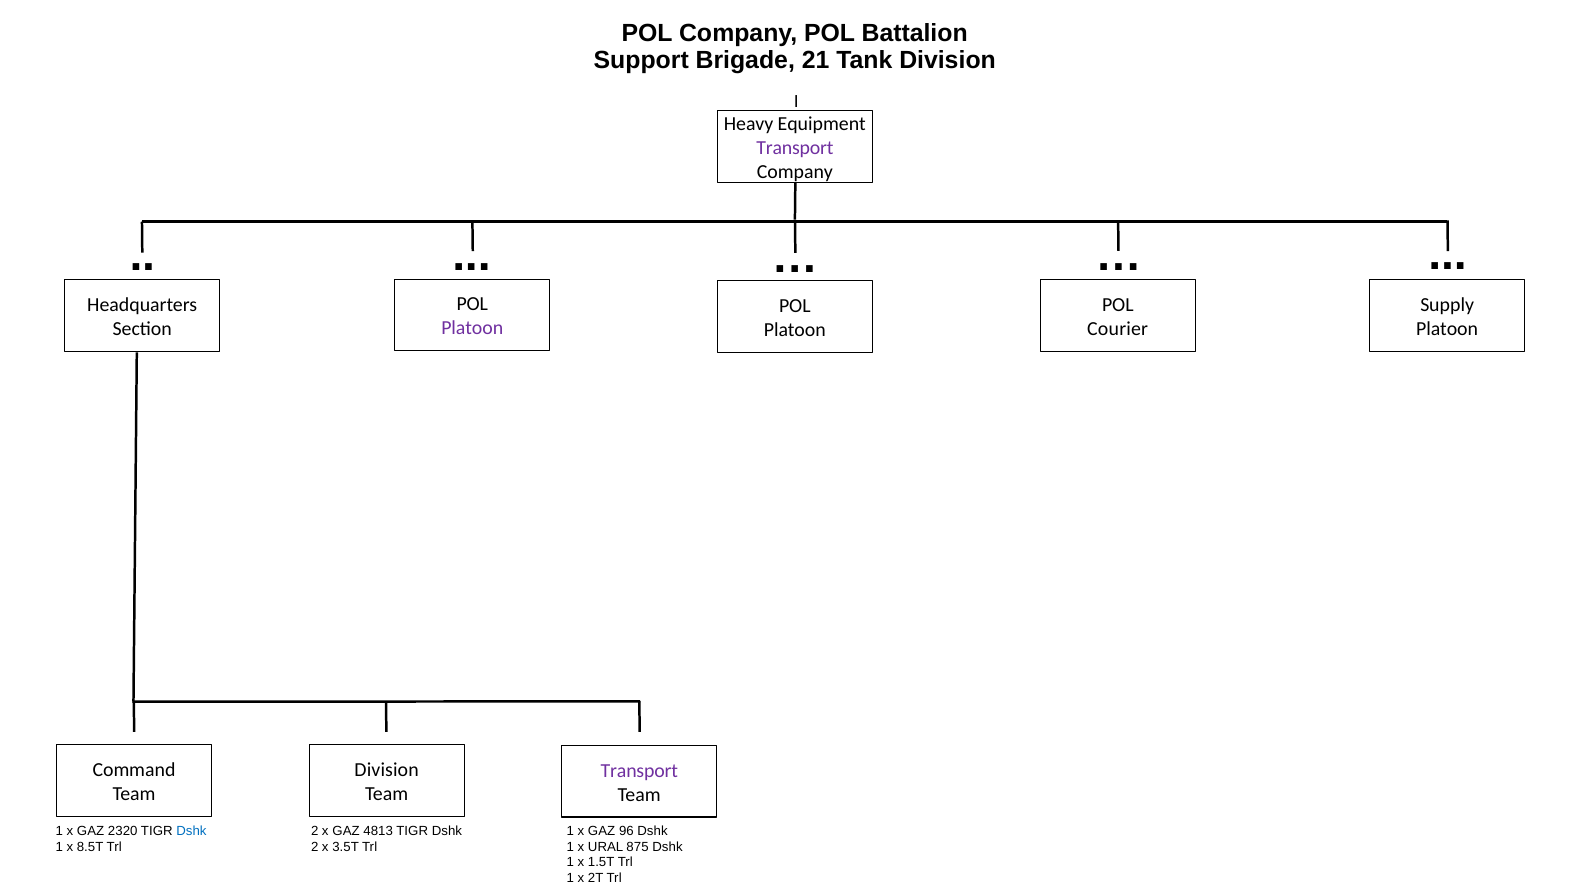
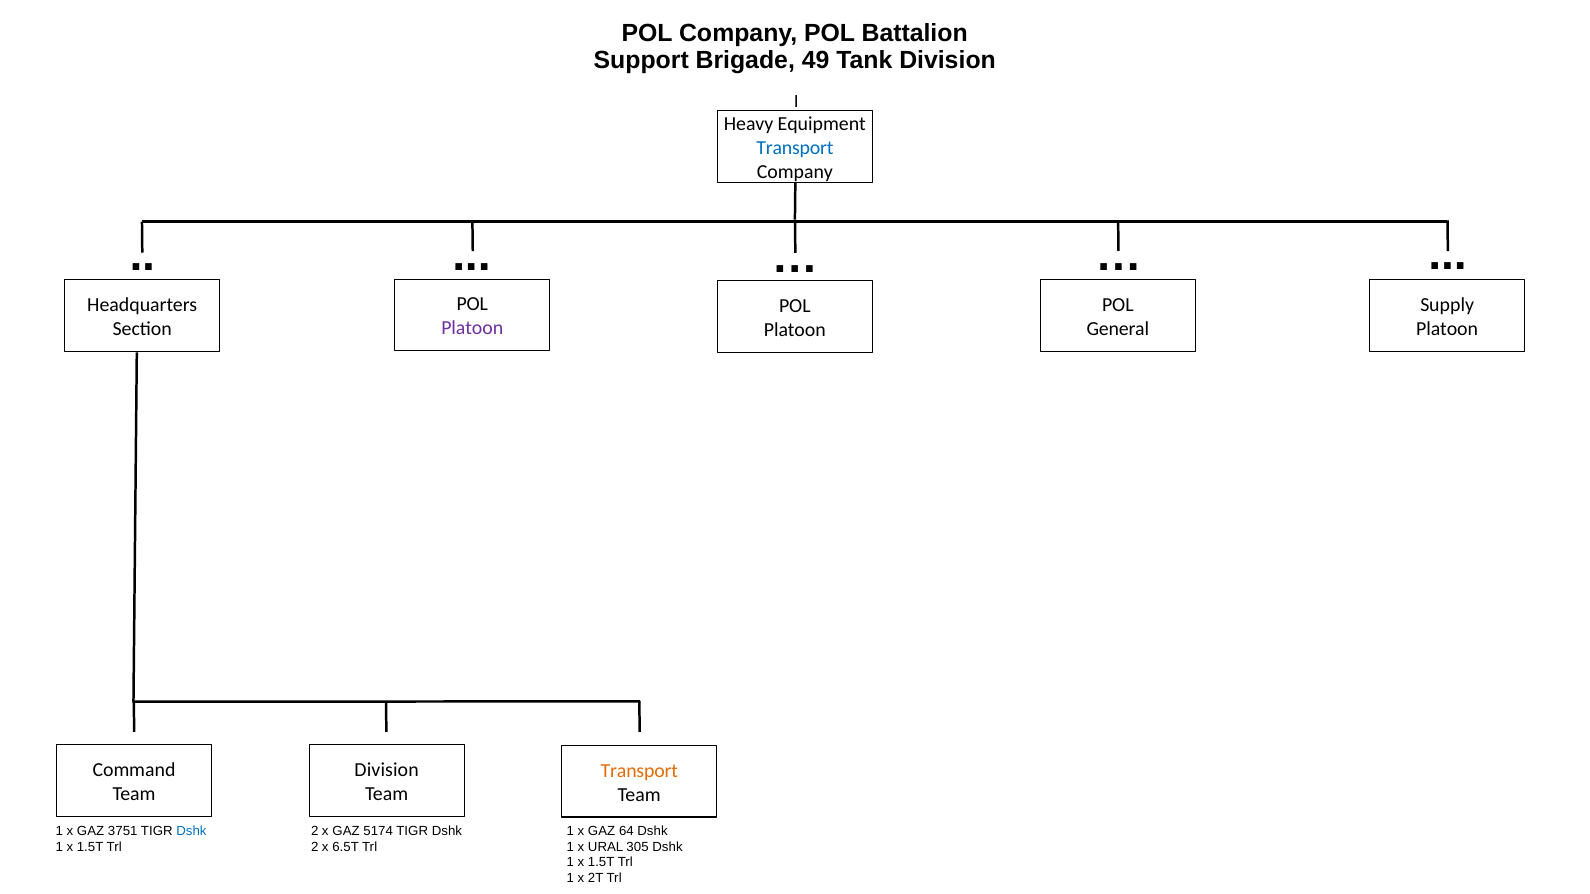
21: 21 -> 49
Transport at (795, 148) colour: purple -> blue
Courier: Courier -> General
Transport at (639, 771) colour: purple -> orange
2320: 2320 -> 3751
4813: 4813 -> 5174
96: 96 -> 64
8.5T at (90, 847): 8.5T -> 1.5T
3.5T: 3.5T -> 6.5T
875: 875 -> 305
